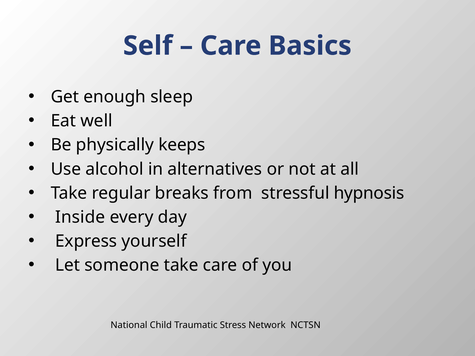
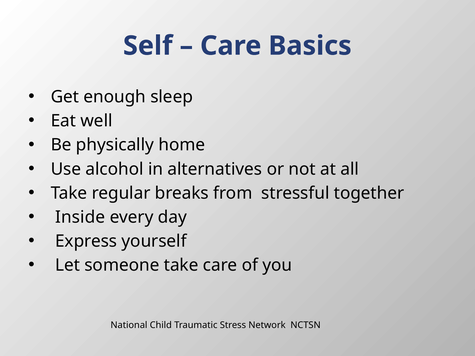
keeps: keeps -> home
hypnosis: hypnosis -> together
